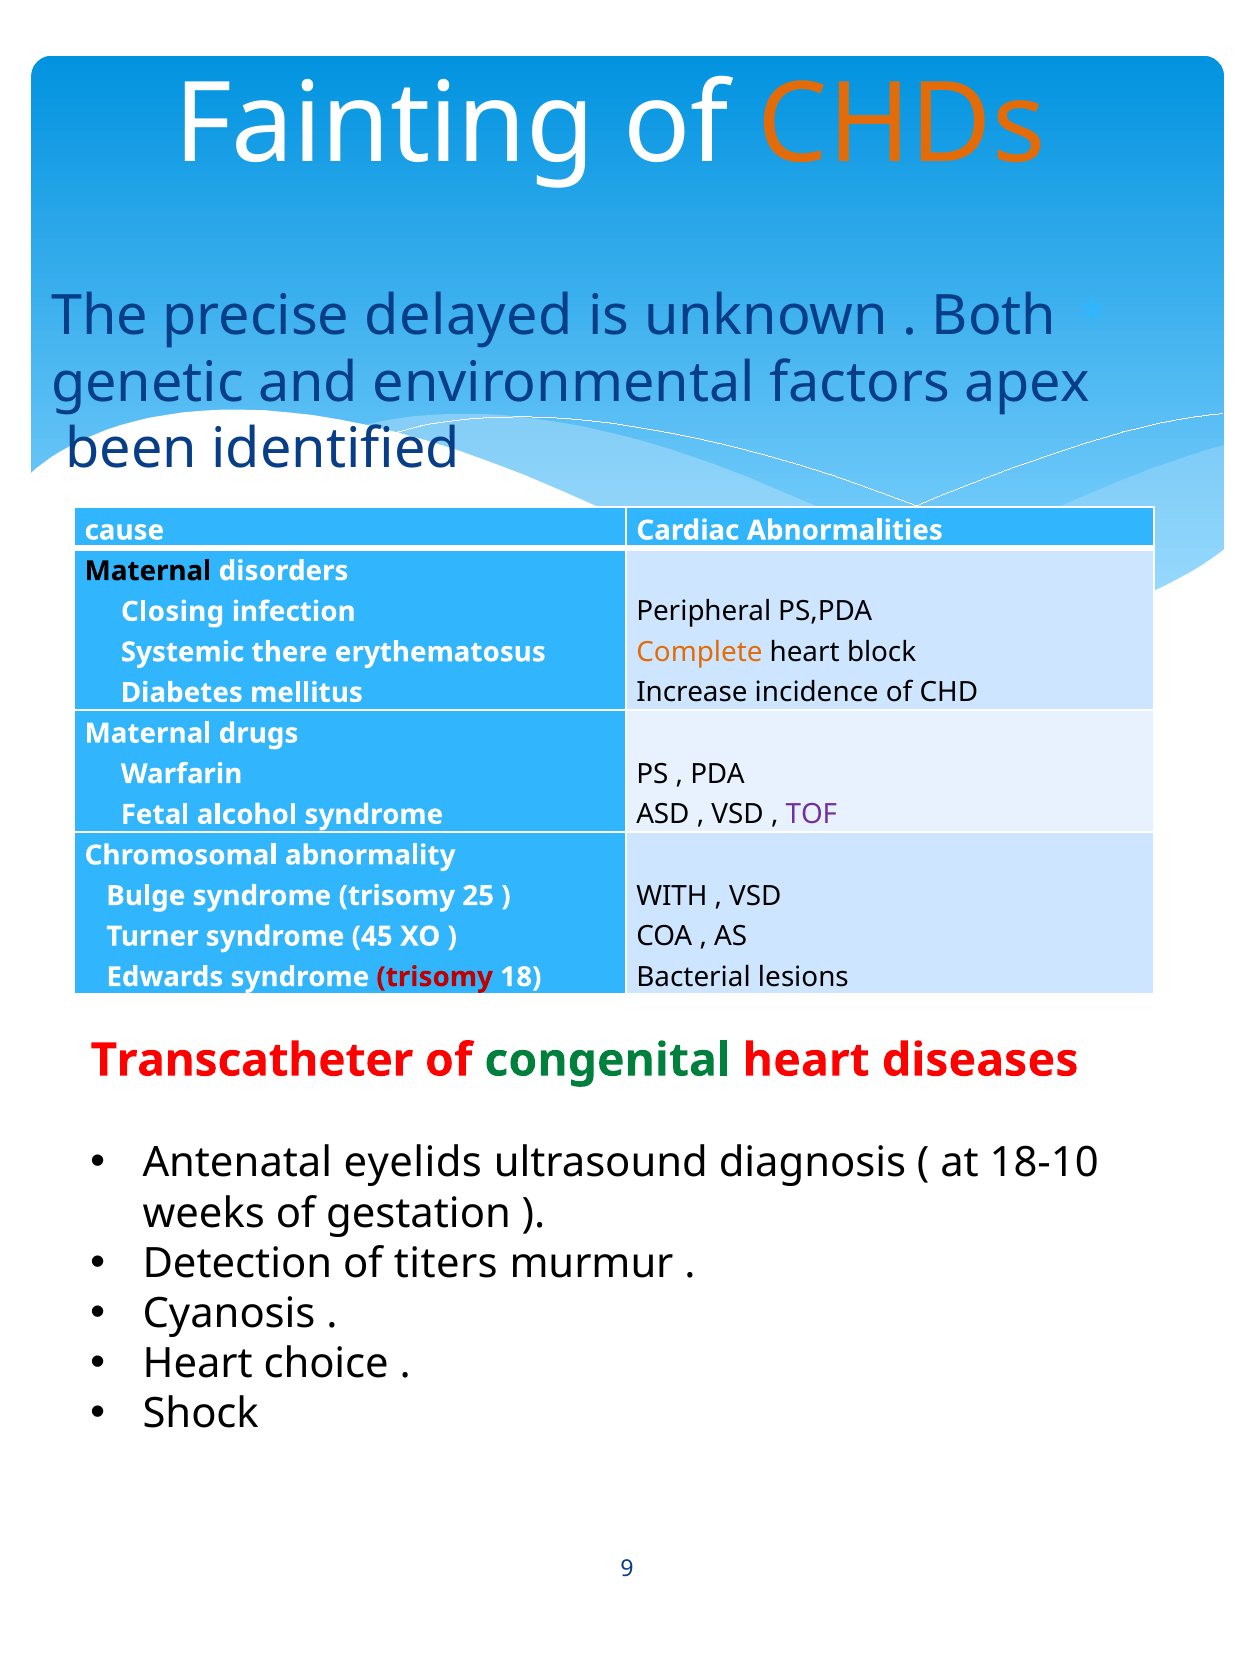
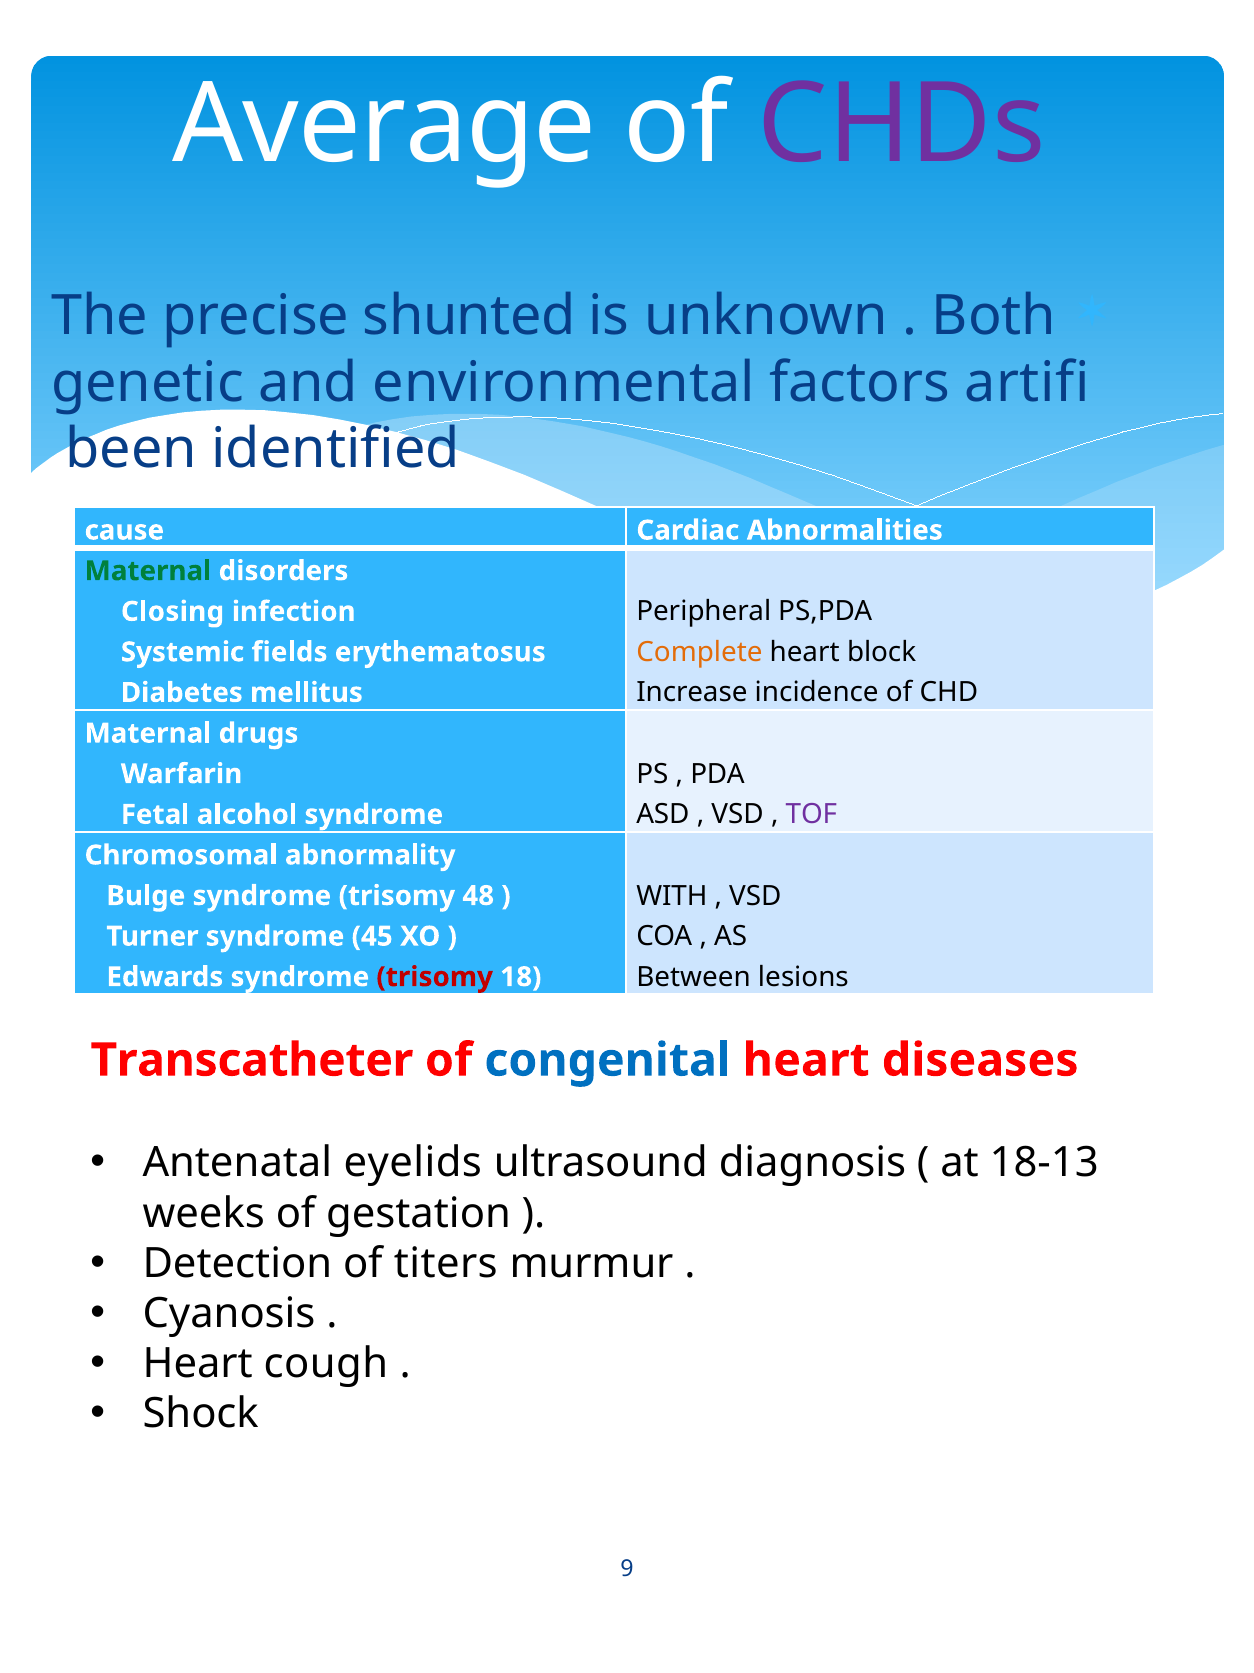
Fainting: Fainting -> Average
CHDs colour: orange -> purple
delayed: delayed -> shunted
apex: apex -> artifi
Maternal at (148, 571) colour: black -> green
there: there -> fields
25: 25 -> 48
Bacterial: Bacterial -> Between
congenital colour: green -> blue
18-10: 18-10 -> 18-13
choice: choice -> cough
